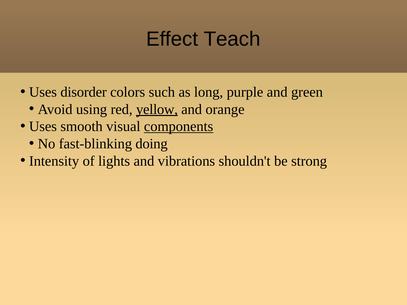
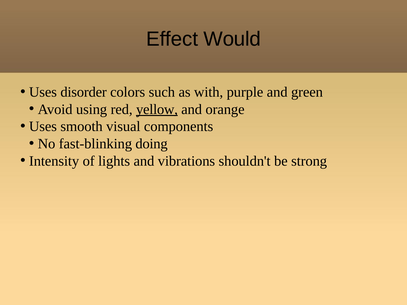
Teach: Teach -> Would
long: long -> with
components underline: present -> none
